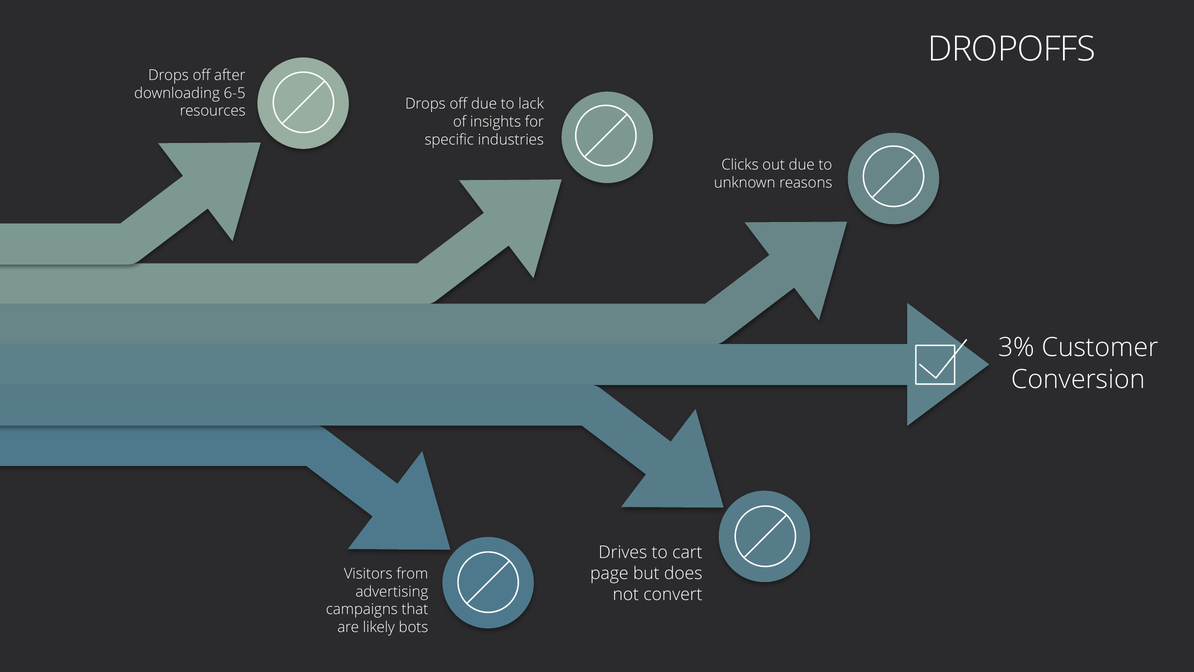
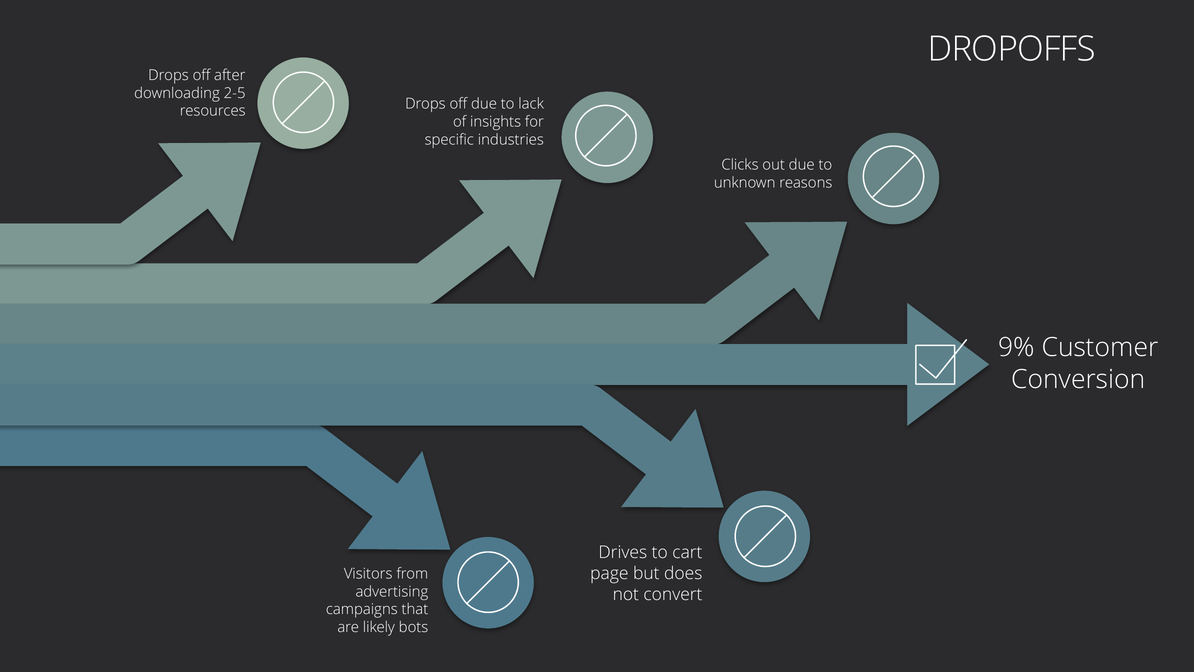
6-5: 6-5 -> 2-5
3%: 3% -> 9%
